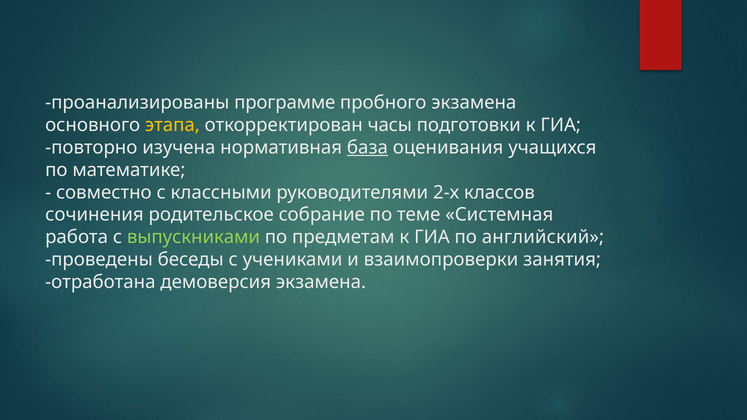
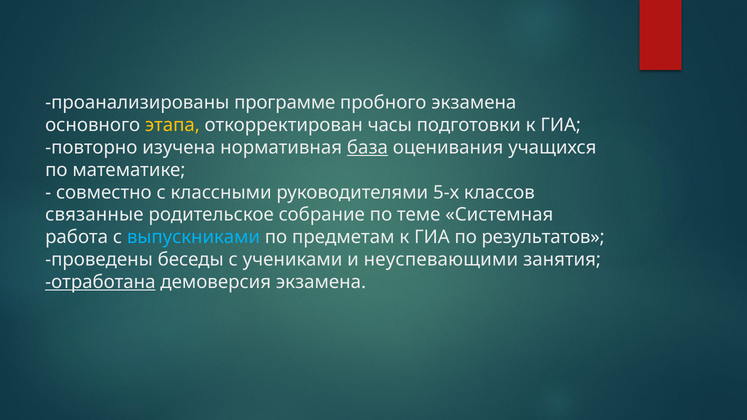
2-х: 2-х -> 5-х
сочинения: сочинения -> связанные
выпускниками colour: light green -> light blue
английский: английский -> результатов
взаимопроверки: взаимопроверки -> неуспевающими
отработана underline: none -> present
